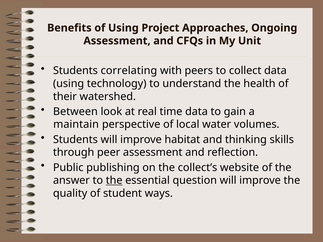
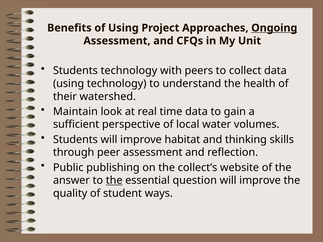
Ongoing underline: none -> present
Students correlating: correlating -> technology
Between: Between -> Maintain
maintain: maintain -> sufficient
